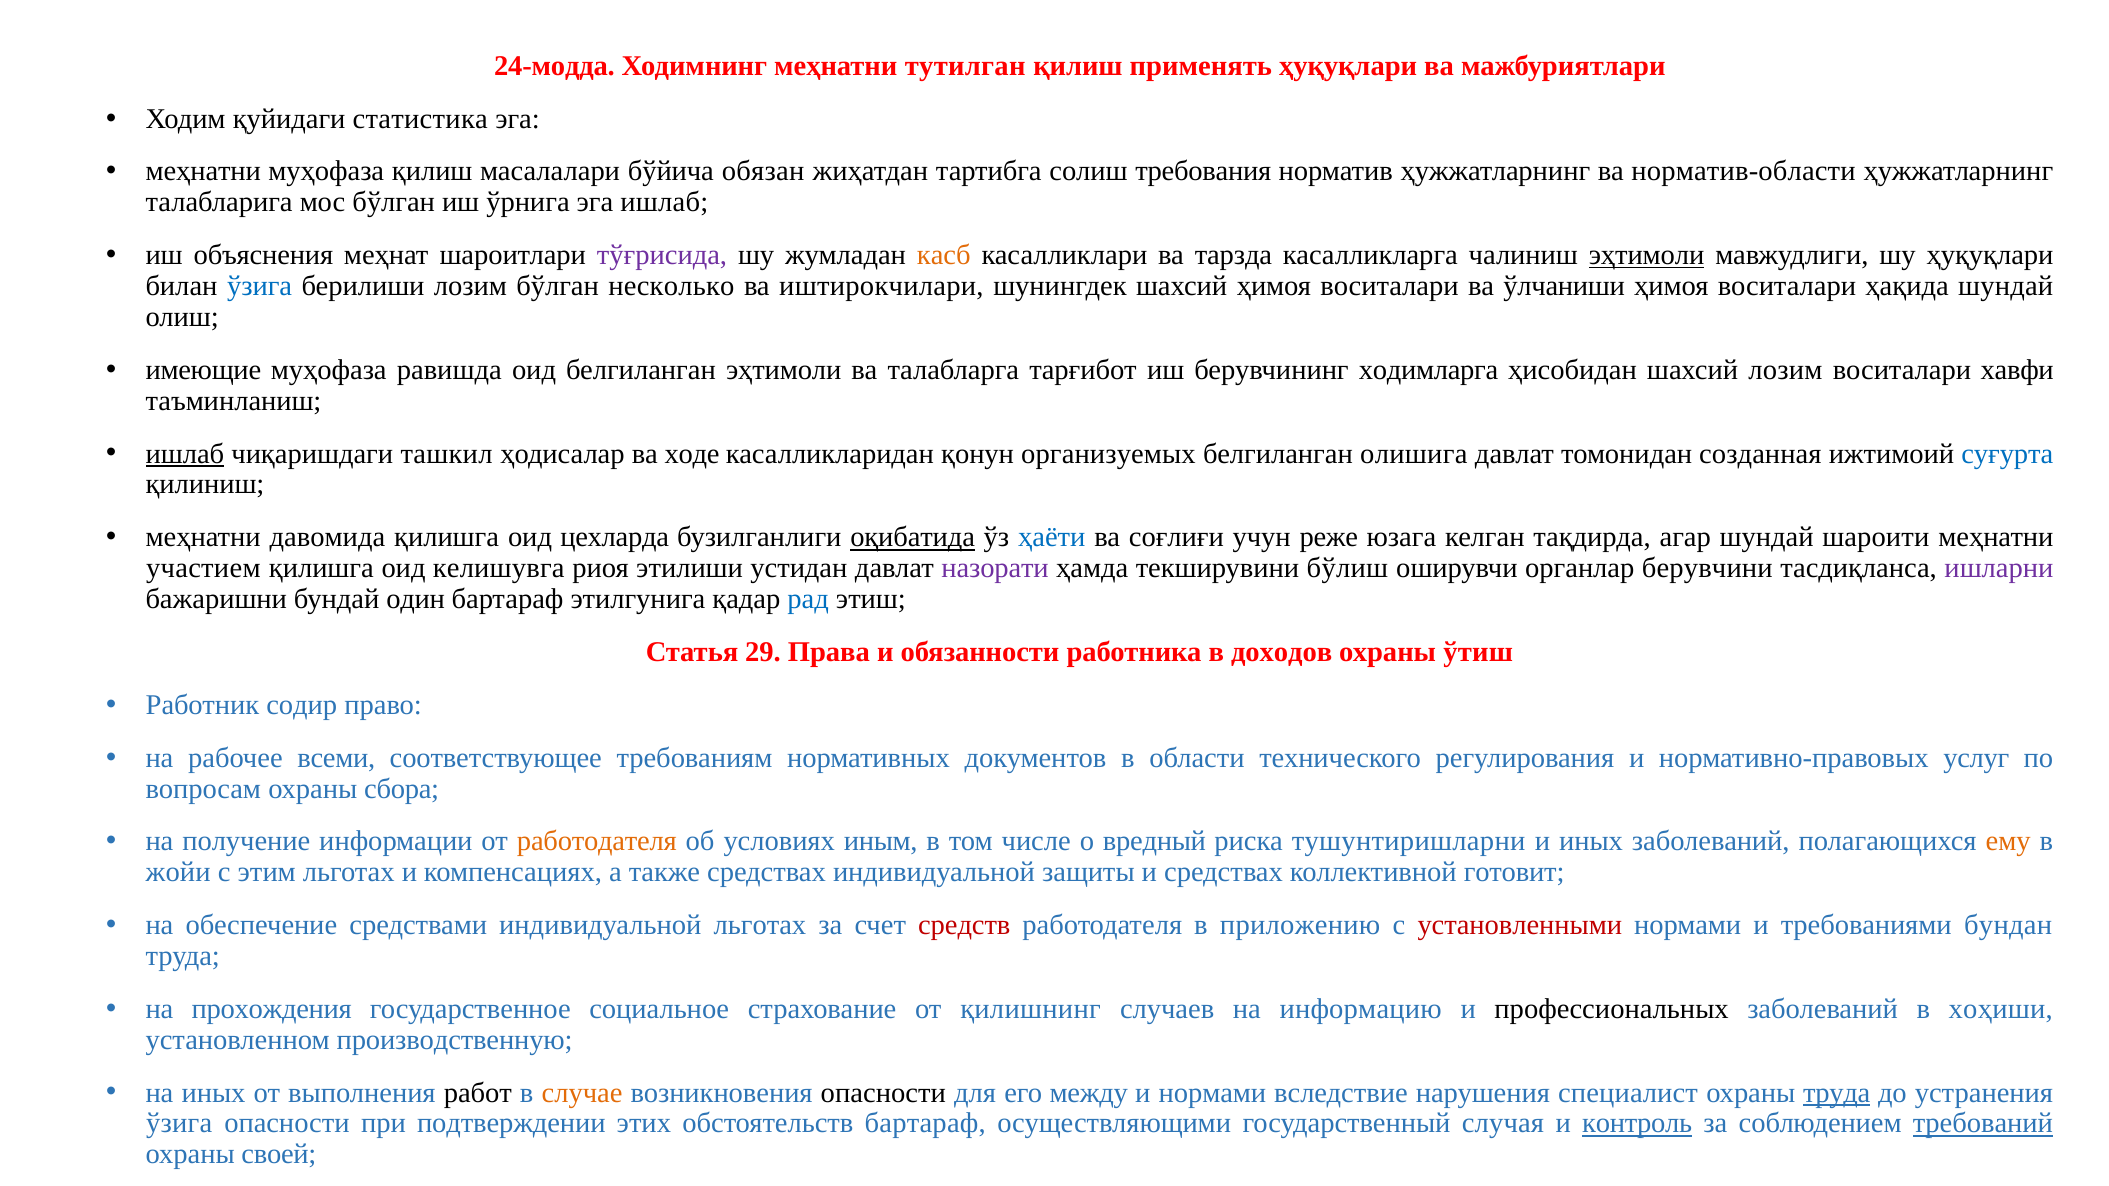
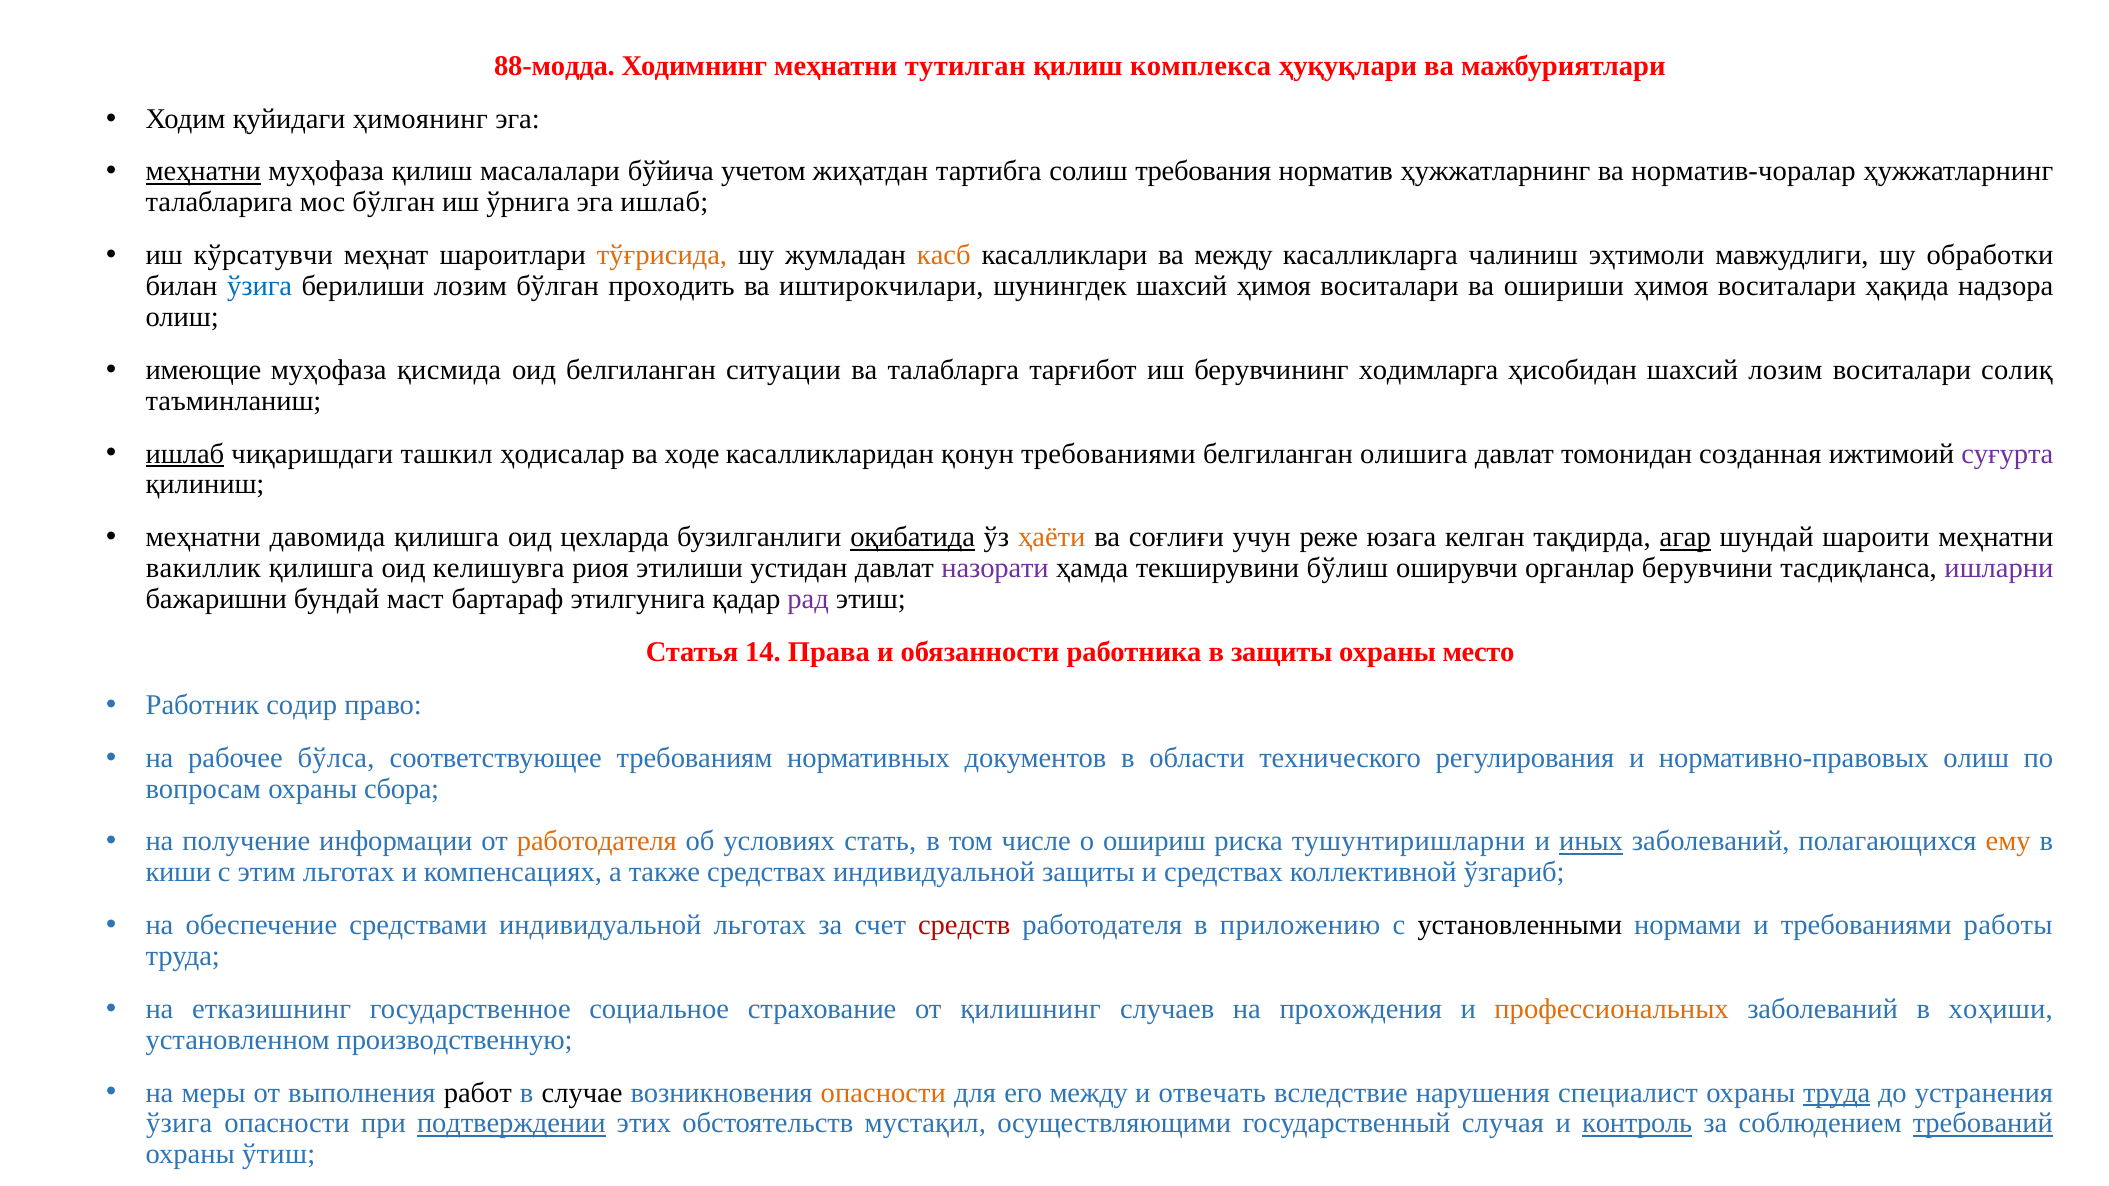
24-модда: 24-модда -> 88-модда
применять: применять -> комплекса
статистика: статистика -> ҳимоянинг
меҳнатни at (203, 172) underline: none -> present
обязан: обязан -> учетом
норматив-области: норматив-области -> норматив-чоралар
объяснения: объяснения -> кўрсатувчи
тўғрисида colour: purple -> orange
ва тарзда: тарзда -> между
эҳтимоли at (1647, 255) underline: present -> none
шу ҳуқуқлари: ҳуқуқлари -> обработки
несколько: несколько -> проходить
ўлчаниши: ўлчаниши -> ошириши
ҳақида шундай: шундай -> надзора
равишда: равишда -> қисмида
белгиланган эҳтимоли: эҳтимоли -> ситуации
хавфи: хавфи -> солиқ
қонун организуемых: организуемых -> требованиями
суғурта colour: blue -> purple
ҳаёти colour: blue -> orange
агар underline: none -> present
участием: участием -> вакиллик
один: один -> маст
рад colour: blue -> purple
29: 29 -> 14
в доходов: доходов -> защиты
ўтиш: ўтиш -> место
всеми: всеми -> бўлса
нормативно-правовых услуг: услуг -> олиш
иным: иным -> стать
вредный: вредный -> ошириш
иных at (1591, 842) underline: none -> present
жойи: жойи -> киши
готовит: готовит -> ўзгариб
установленными colour: red -> black
бундан: бундан -> работы
прохождения: прохождения -> етказишнинг
информацию: информацию -> прохождения
профессиональных colour: black -> orange
на иных: иных -> меры
случае colour: orange -> black
опасности at (883, 1093) colour: black -> orange
и нормами: нормами -> отвечать
подтверждении underline: none -> present
обстоятельств бартараф: бартараф -> мустақил
своей: своей -> ўтиш
